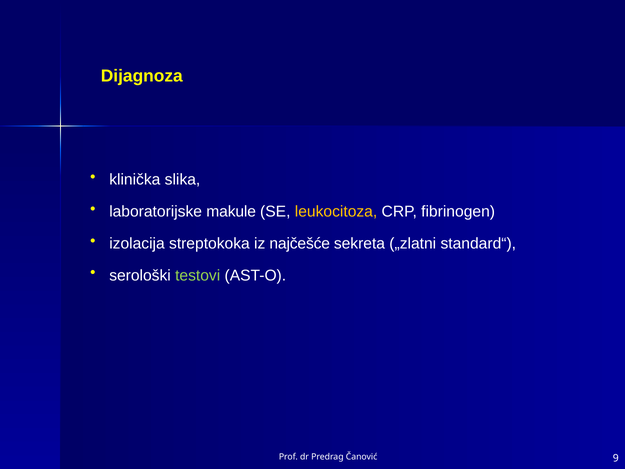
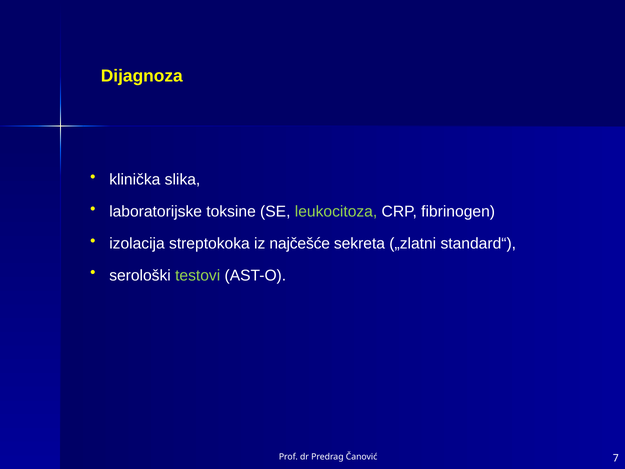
makule: makule -> toksine
leukocitoza colour: yellow -> light green
9: 9 -> 7
